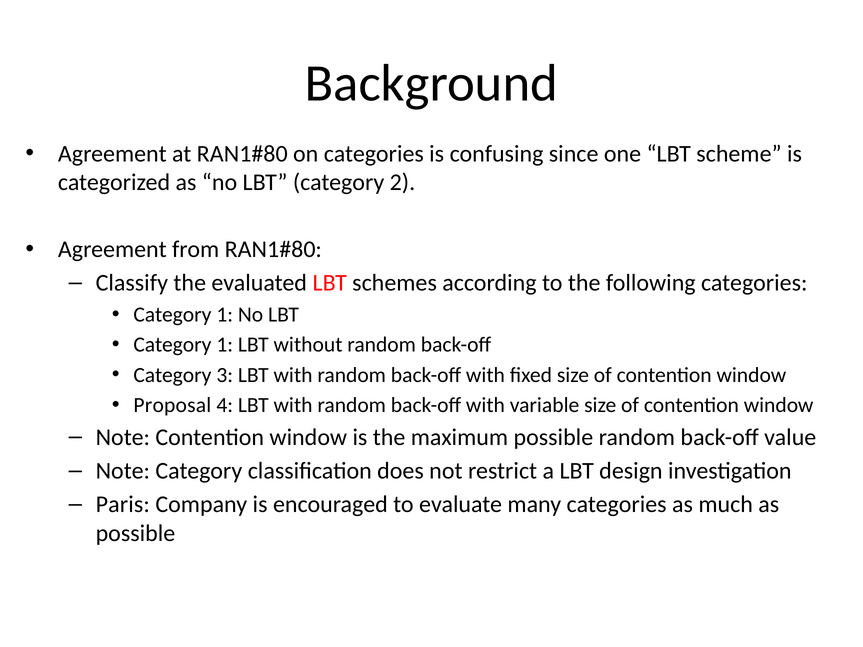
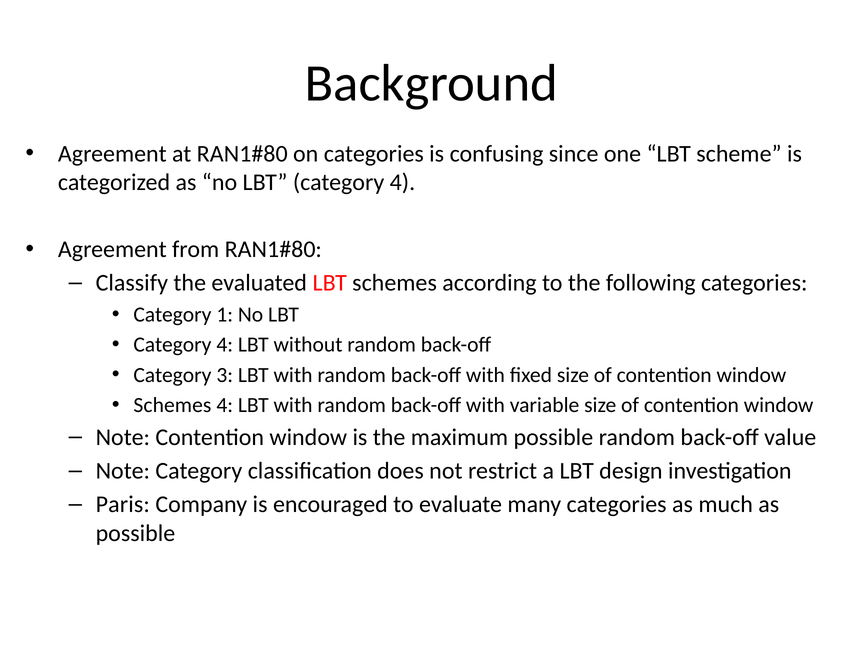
LBT category 2: 2 -> 4
1 at (225, 345): 1 -> 4
Proposal at (172, 405): Proposal -> Schemes
